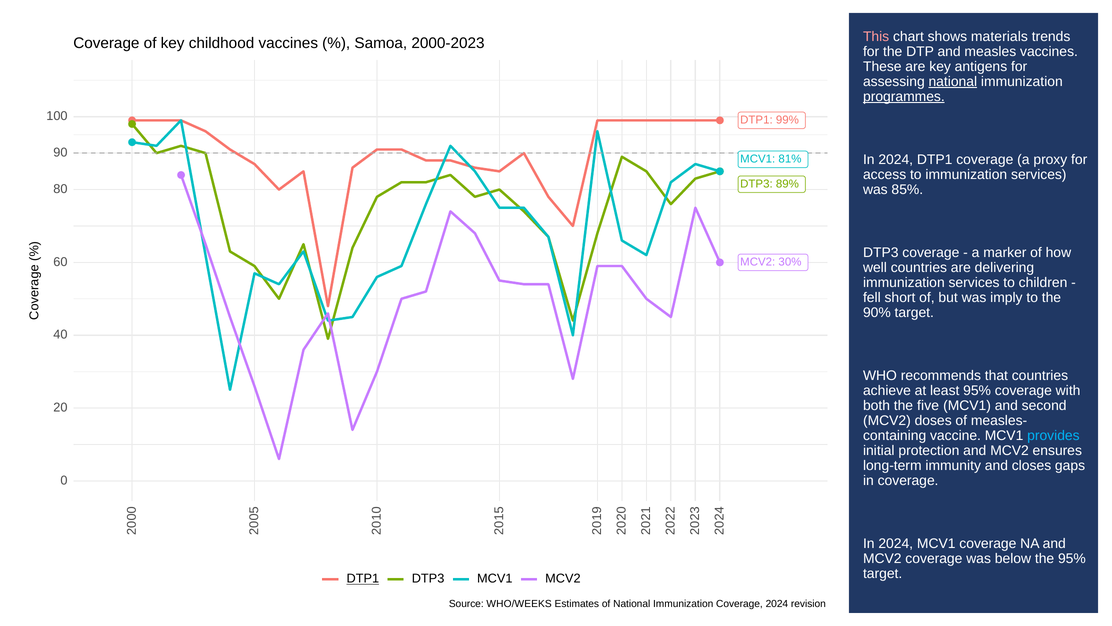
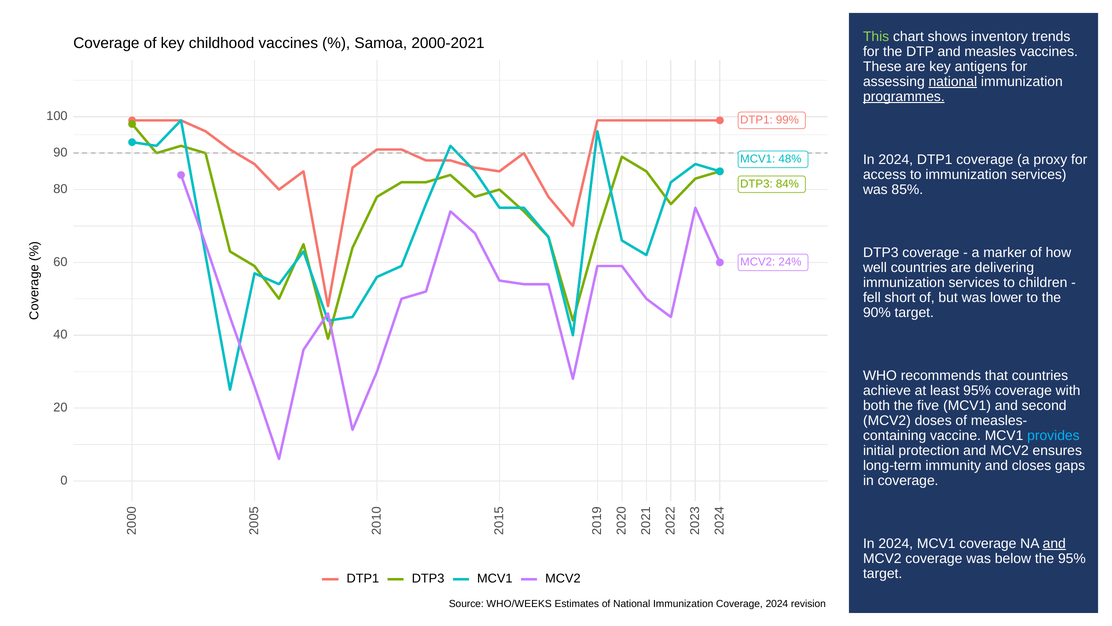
This colour: pink -> light green
materials: materials -> inventory
2000-2023: 2000-2023 -> 2000-2021
81%: 81% -> 48%
89%: 89% -> 84%
30%: 30% -> 24%
imply: imply -> lower
and at (1054, 543) underline: none -> present
DTP1 at (363, 578) underline: present -> none
